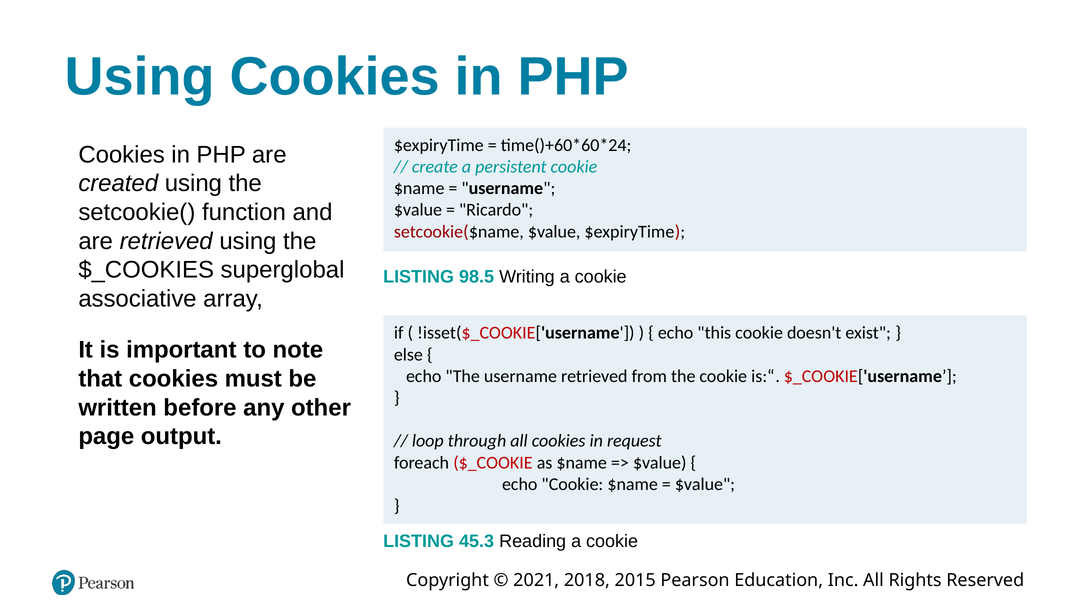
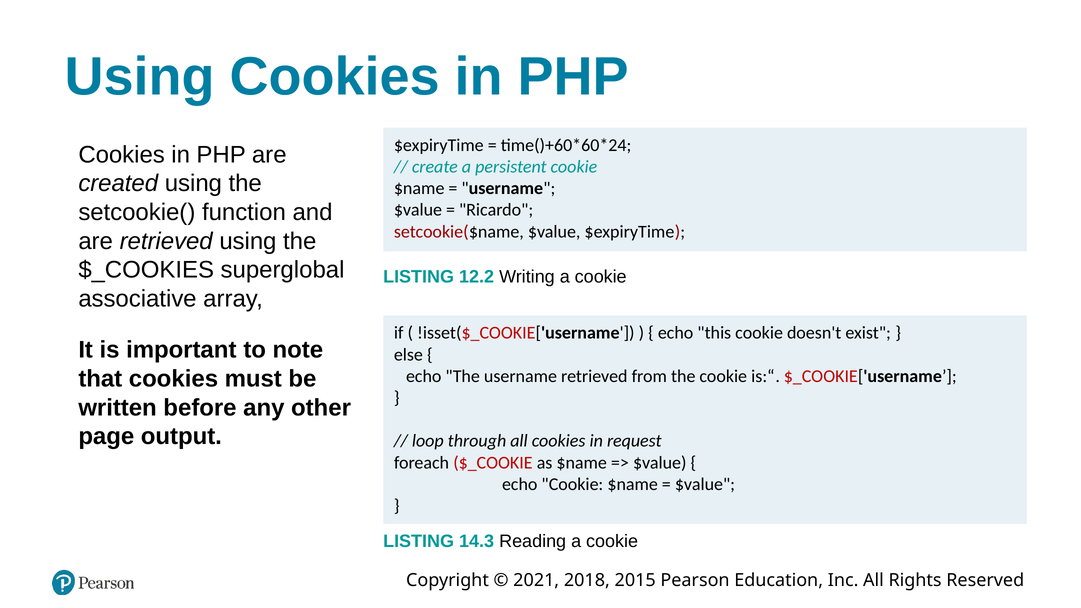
98.5: 98.5 -> 12.2
45.3: 45.3 -> 14.3
